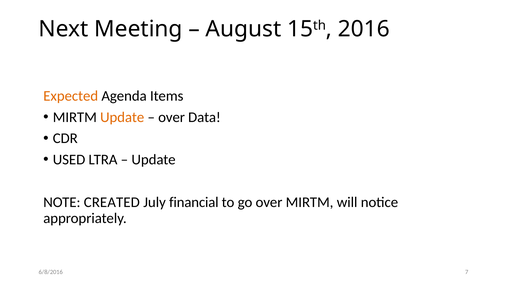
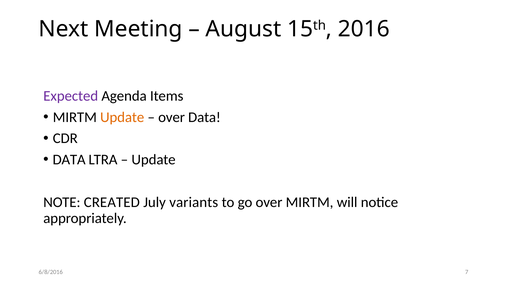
Expected colour: orange -> purple
USED at (69, 160): USED -> DATA
financial: financial -> variants
